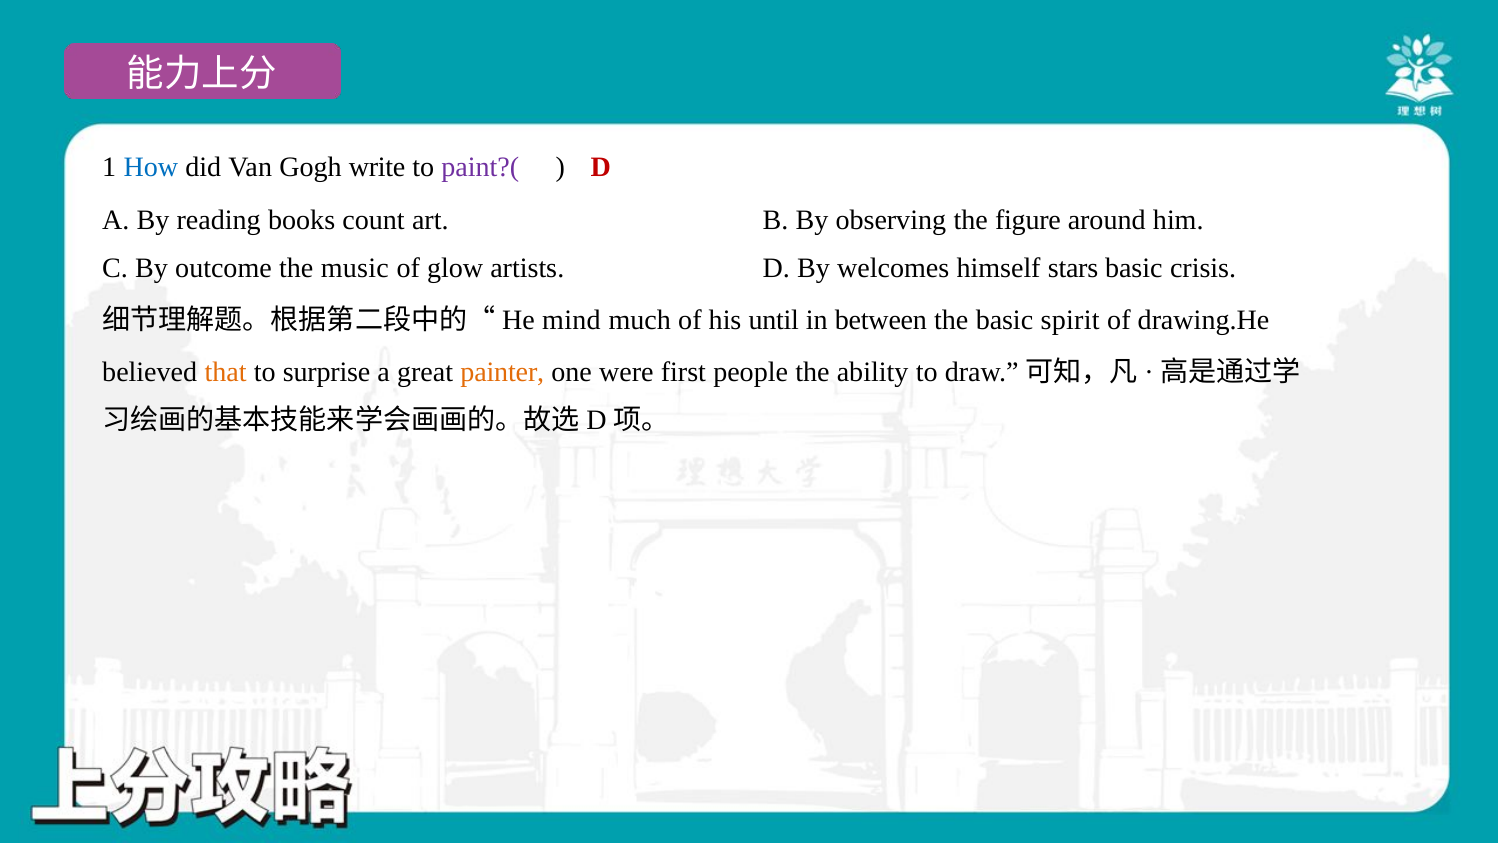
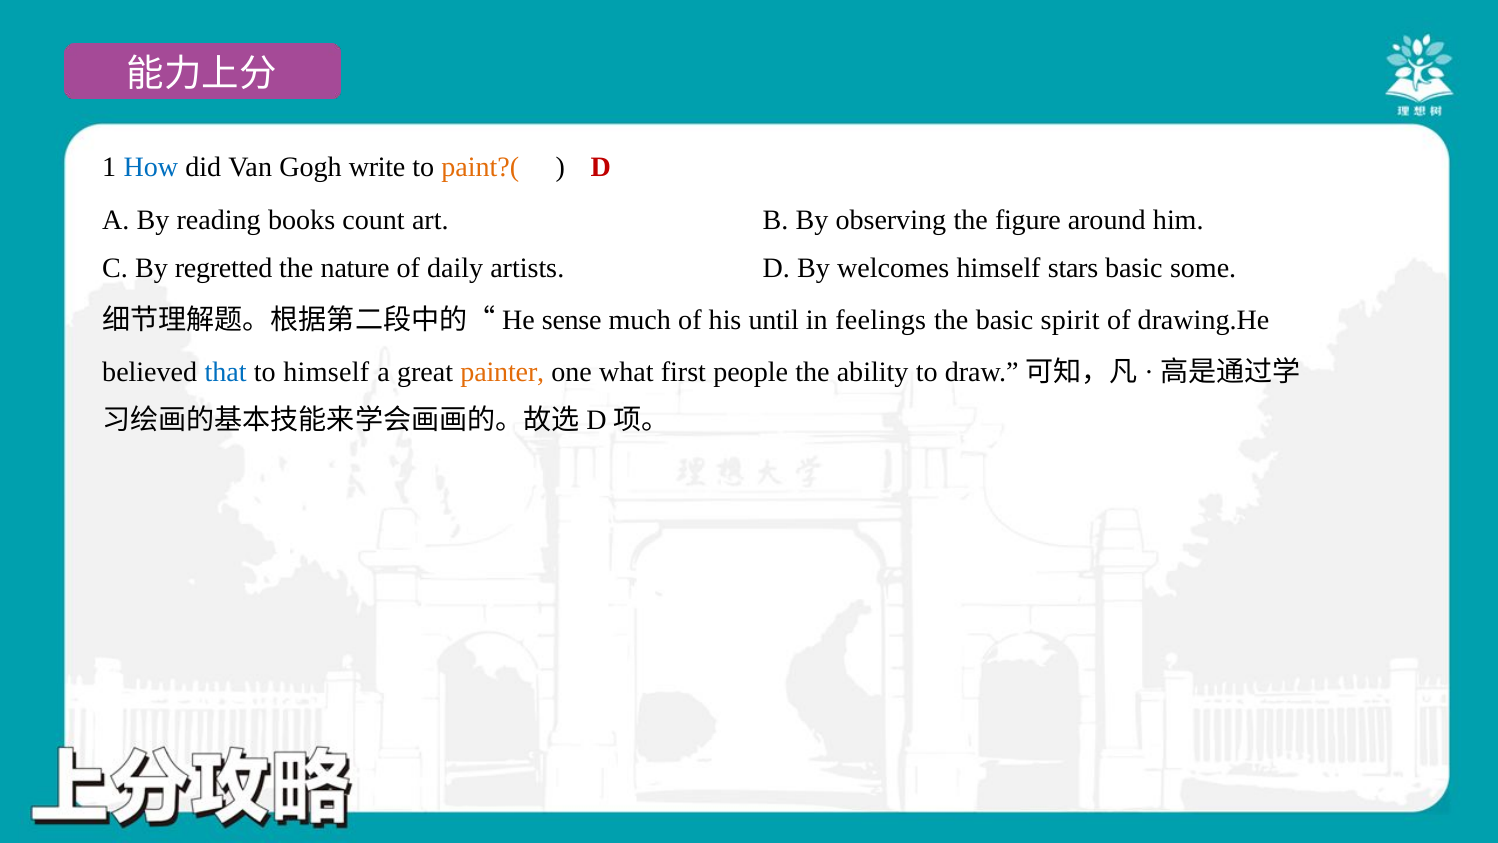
paint?( colour: purple -> orange
outcome: outcome -> regretted
music: music -> nature
glow: glow -> daily
crisis: crisis -> some
mind: mind -> sense
between: between -> feelings
that colour: orange -> blue
to surprise: surprise -> himself
were: were -> what
